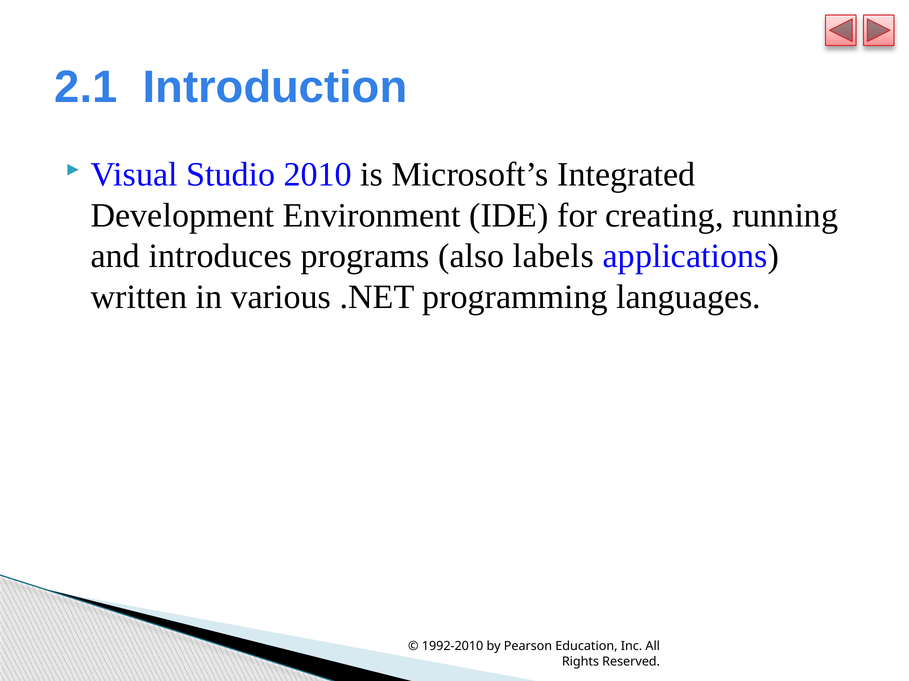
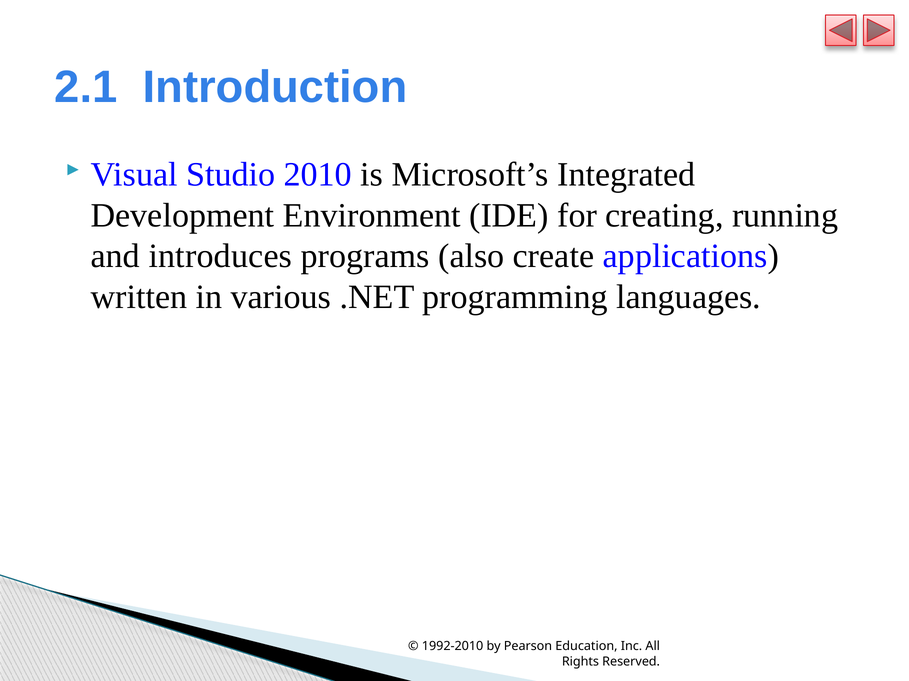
labels: labels -> create
